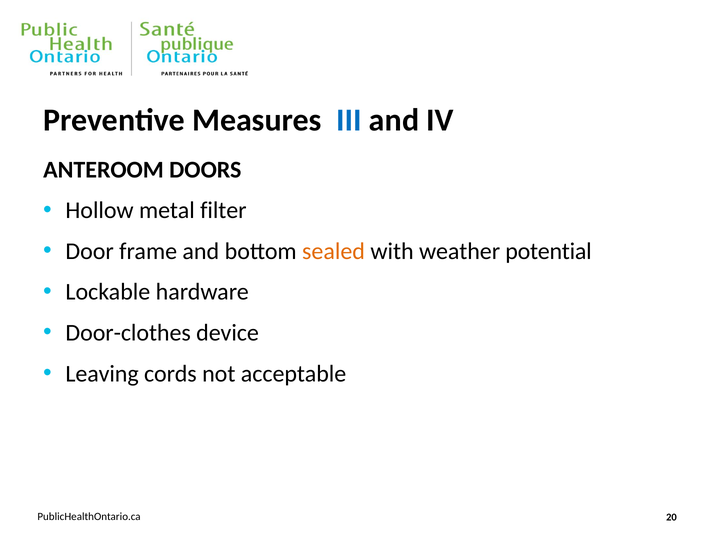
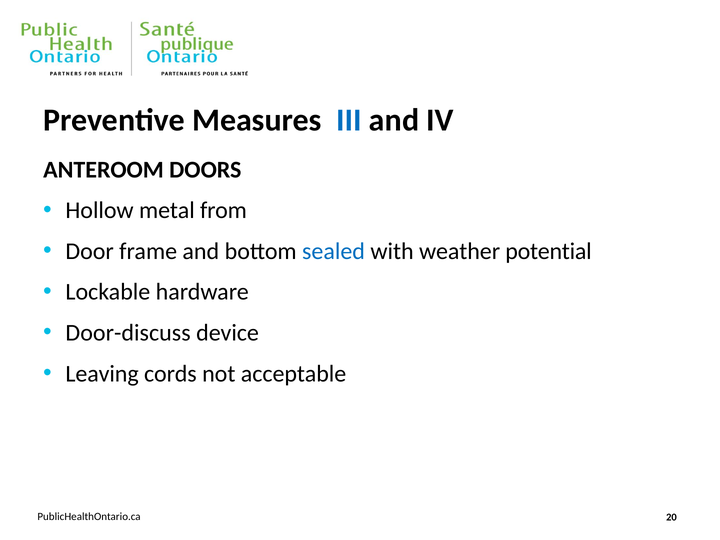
filter: filter -> from
sealed colour: orange -> blue
Door-clothes: Door-clothes -> Door-discuss
